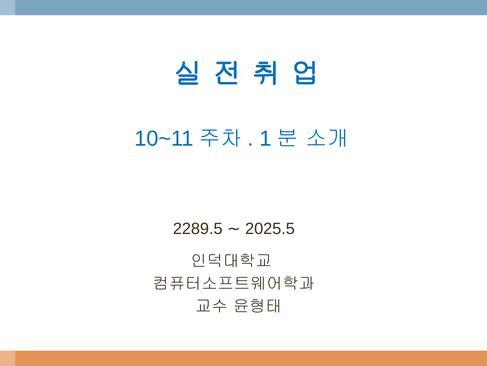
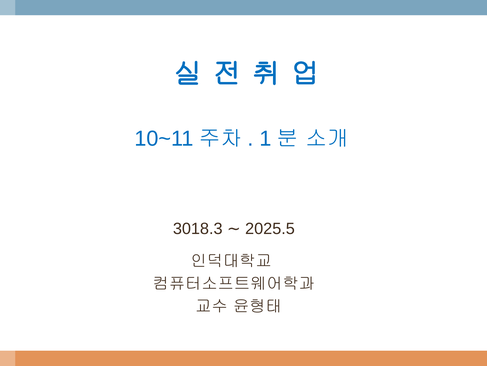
2289.5: 2289.5 -> 3018.3
